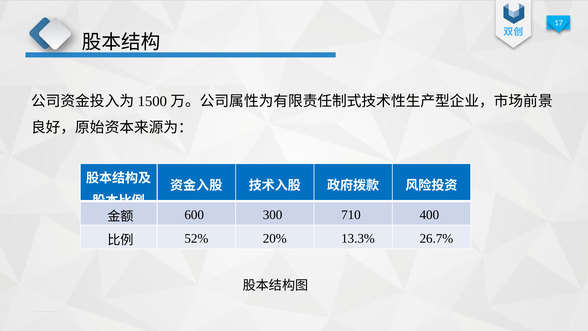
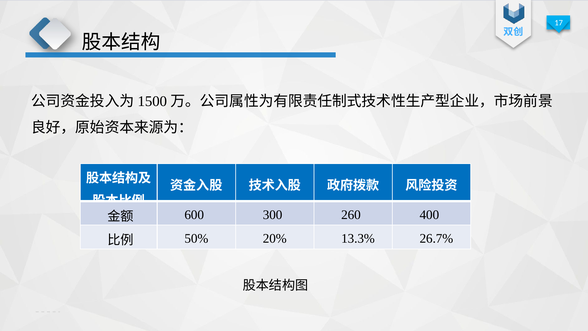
710: 710 -> 260
52%: 52% -> 50%
